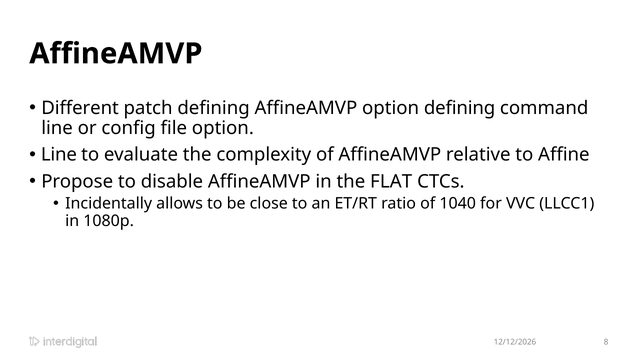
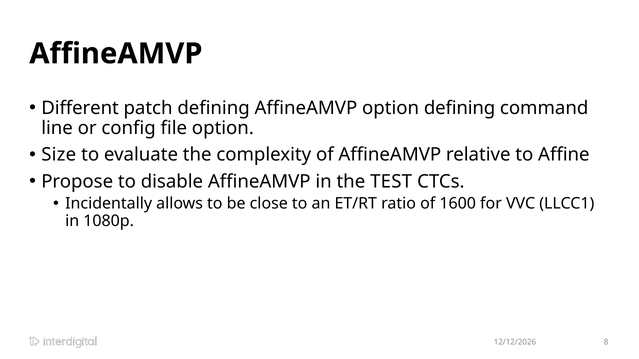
Line at (59, 155): Line -> Size
FLAT: FLAT -> TEST
1040: 1040 -> 1600
